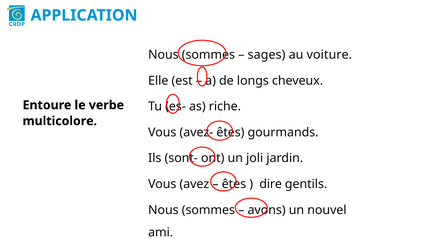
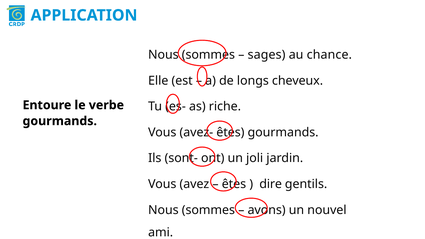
voiture: voiture -> chance
multicolore at (60, 121): multicolore -> gourmands
